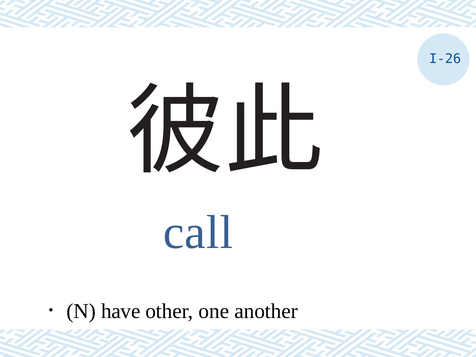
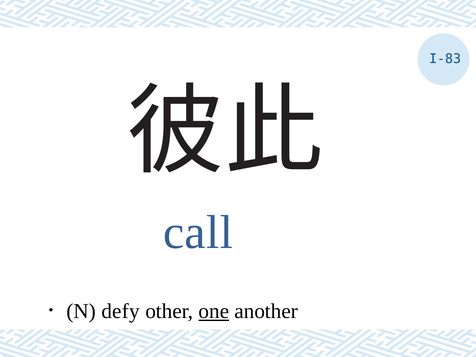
I-26: I-26 -> I-83
have: have -> defy
one underline: none -> present
